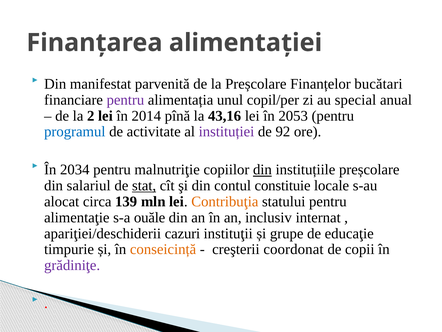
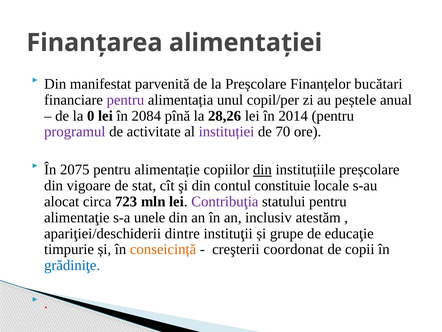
special: special -> peștele
2: 2 -> 0
2014: 2014 -> 2084
43,16: 43,16 -> 28,26
2053: 2053 -> 2014
programul colour: blue -> purple
92: 92 -> 70
2034: 2034 -> 2075
malnutriţie: malnutriţie -> alimentație
salariul: salariul -> vigoare
stat underline: present -> none
139: 139 -> 723
Contribuţia colour: orange -> purple
ouăle: ouăle -> unele
internat: internat -> atestăm
cazuri: cazuri -> dintre
grădiniţe colour: purple -> blue
